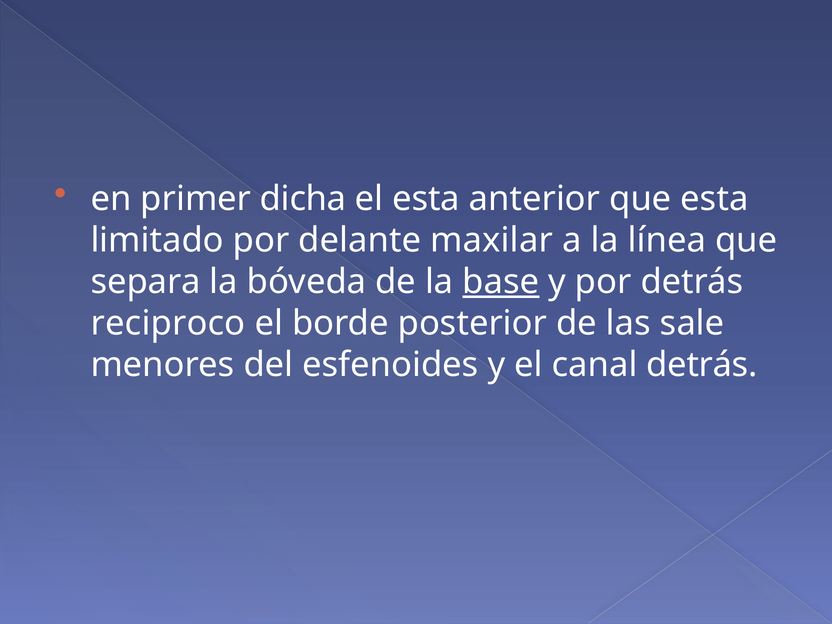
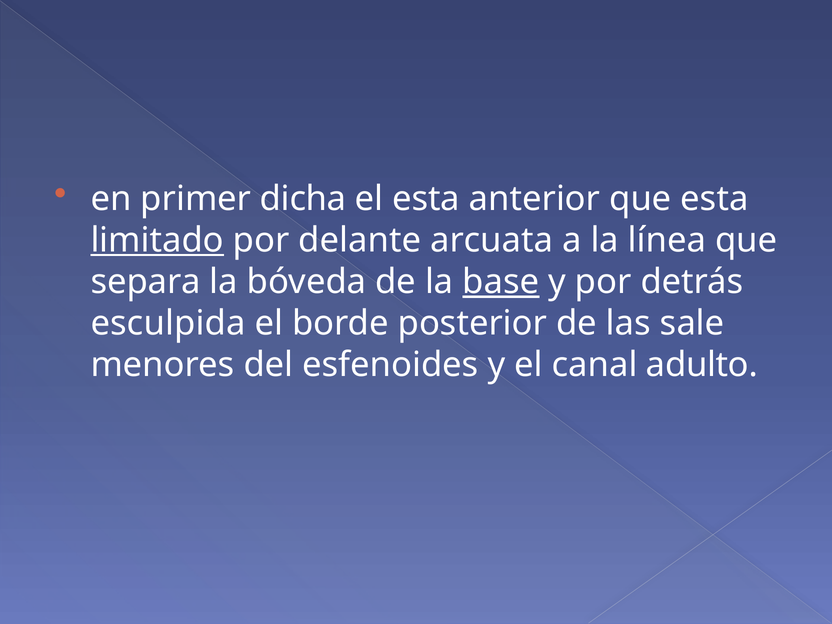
limitado underline: none -> present
maxilar: maxilar -> arcuata
reciproco: reciproco -> esculpida
canal detrás: detrás -> adulto
